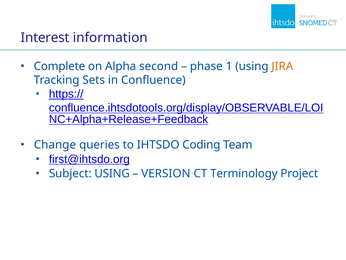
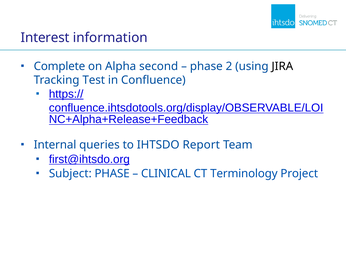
1: 1 -> 2
JIRA colour: orange -> black
Sets: Sets -> Test
Change: Change -> Internal
Coding: Coding -> Report
Subject USING: USING -> PHASE
VERSION: VERSION -> CLINICAL
